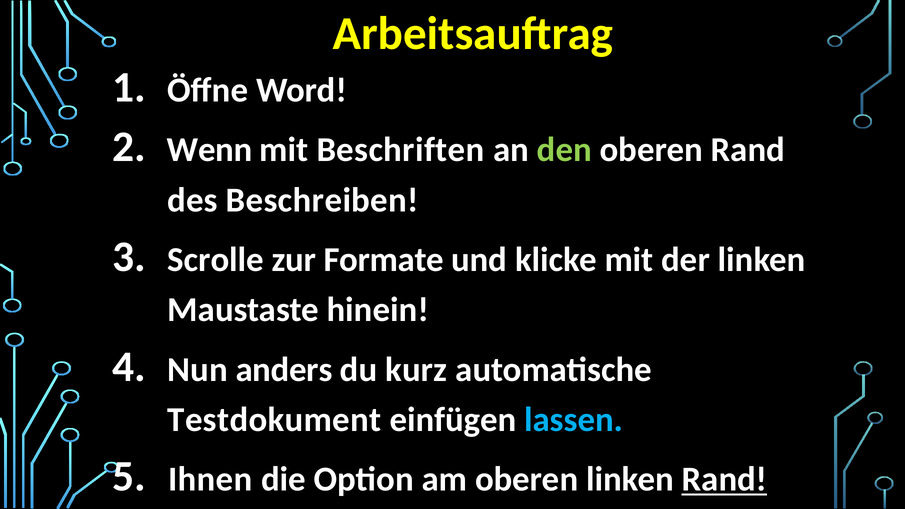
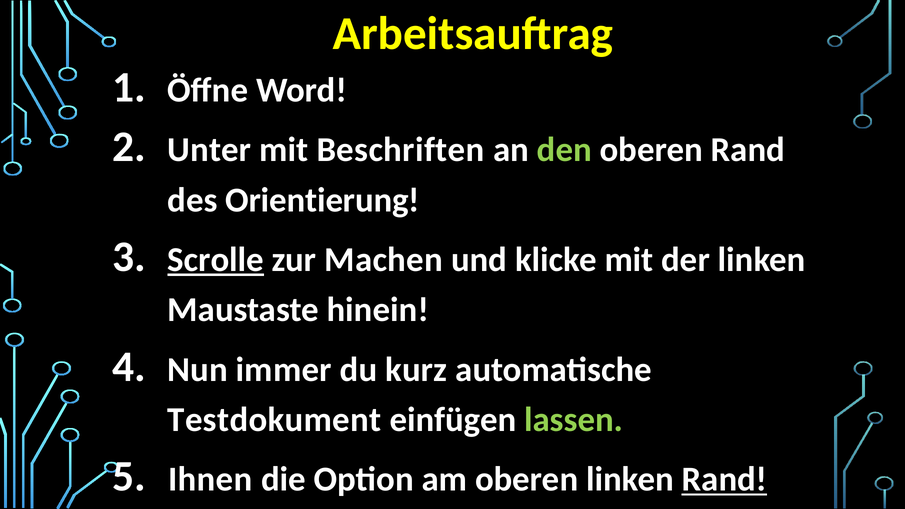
Wenn: Wenn -> Unter
Beschreiben: Beschreiben -> Orientierung
Scrolle underline: none -> present
Formate: Formate -> Machen
anders: anders -> immer
lassen colour: light blue -> light green
